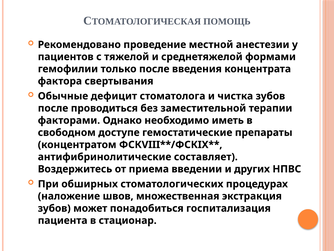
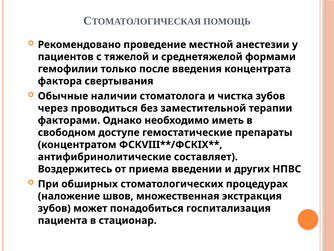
дефицит: дефицит -> наличии
после at (53, 108): после -> через
